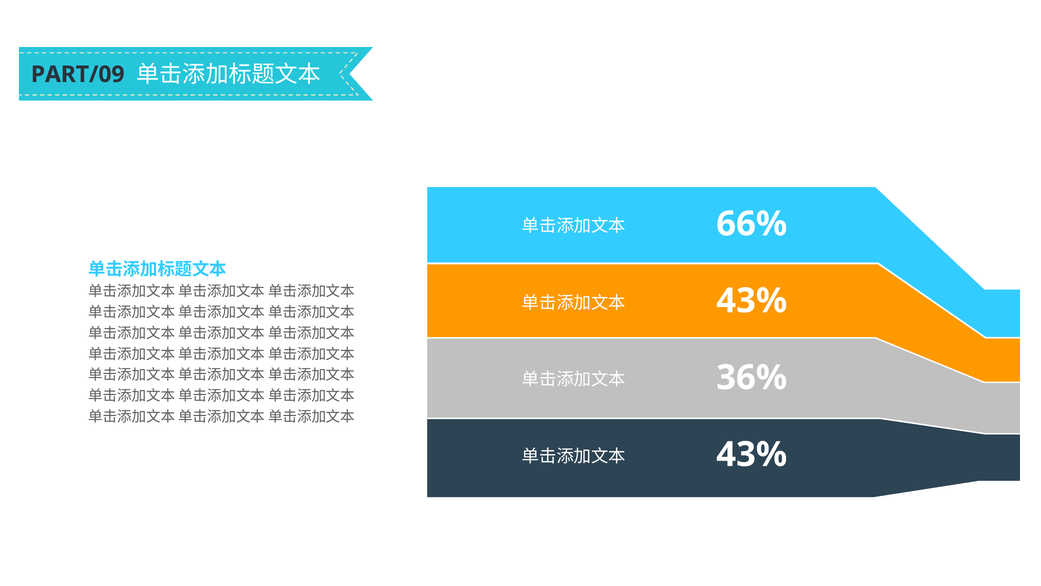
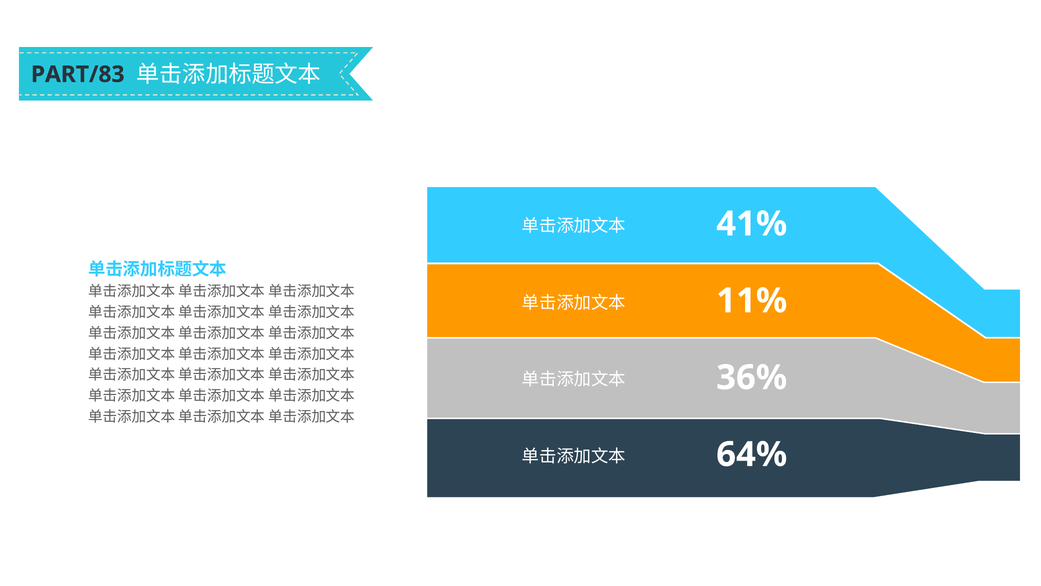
PART/09: PART/09 -> PART/83
66%: 66% -> 41%
43% at (752, 301): 43% -> 11%
43% at (752, 454): 43% -> 64%
